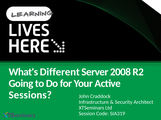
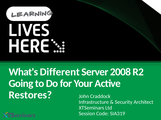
Sessions: Sessions -> Restores
